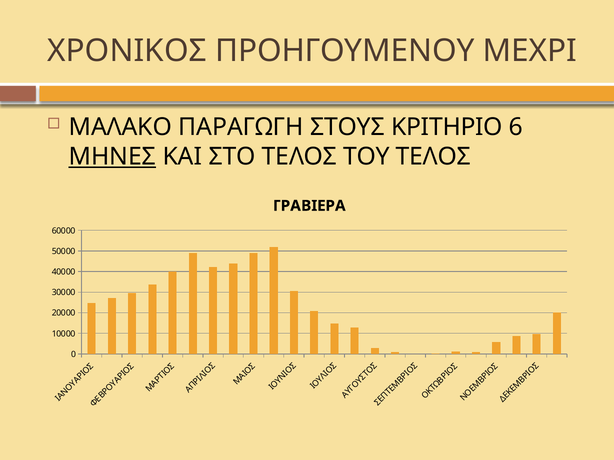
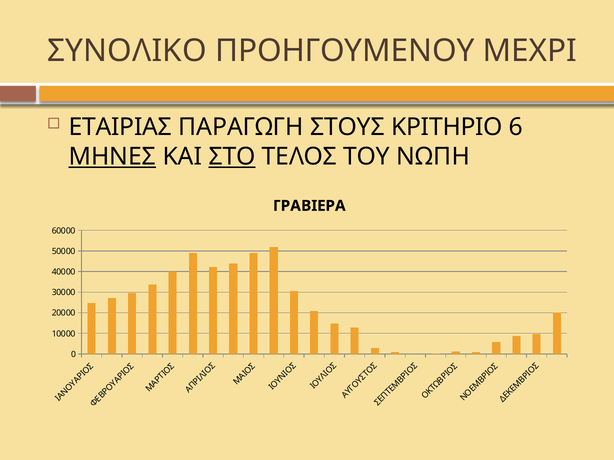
ΧΡΟΝΙΚΟΣ: ΧΡΟΝΙΚΟΣ -> ΣΥΝΟΛΙΚΟ
ΜΑΛΑΚΟ: ΜΑΛΑΚΟ -> ΕΤΑΙΡΙΑΣ
ΣΤΟ underline: none -> present
ΤΟΥ ΤΕΛΟΣ: ΤΕΛΟΣ -> ΝΩΠΗ
